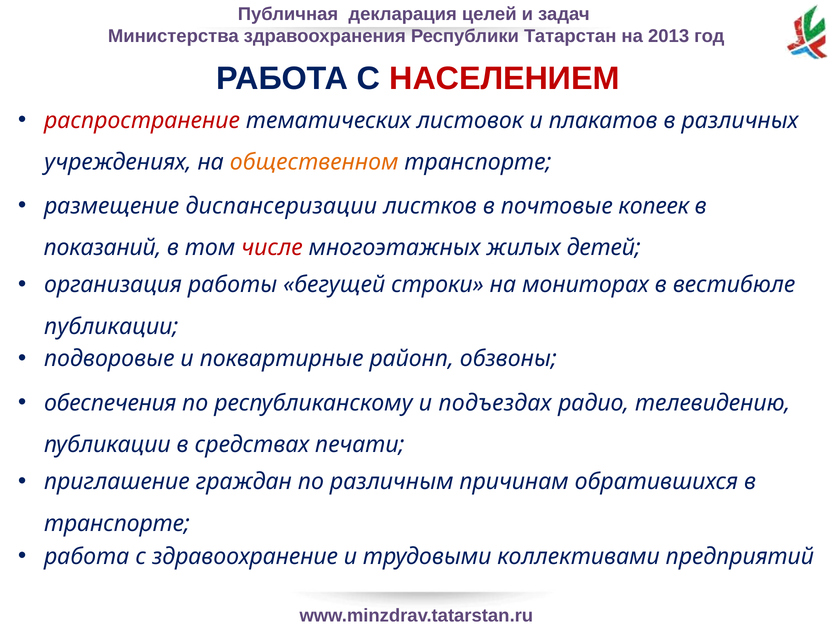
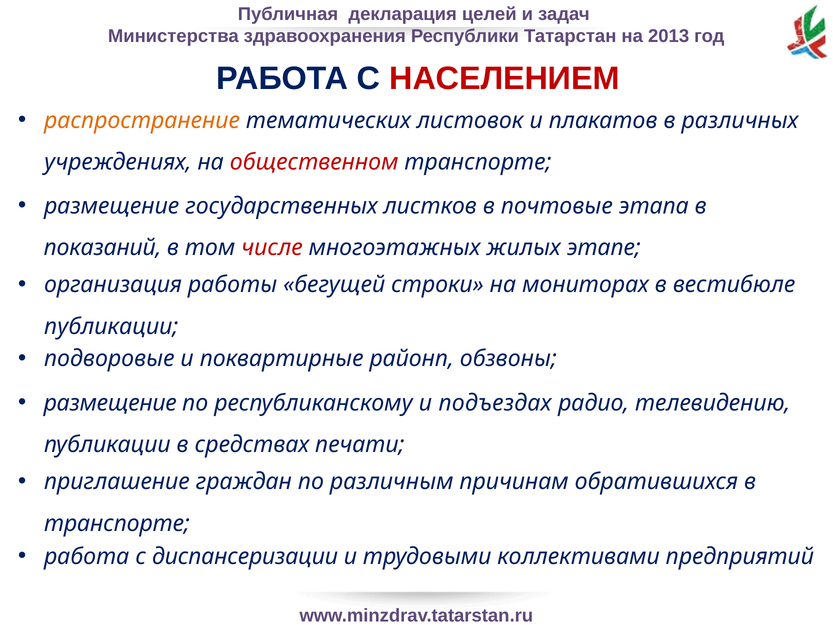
распространение colour: red -> orange
общественном colour: orange -> red
диспансеризации: диспансеризации -> государственных
копеек: копеек -> этапа
детей: детей -> этапе
обеспечения at (110, 403): обеспечения -> размещение
здравоохранение: здравоохранение -> диспансеризации
